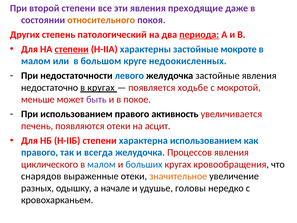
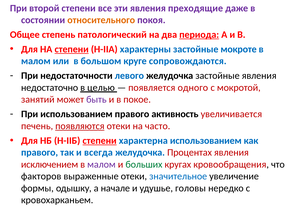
Других: Других -> Общее
недоокисленных: недоокисленных -> сопровождаются
в кругах: кругах -> целью
ходьбе: ходьбе -> одного
меньше: меньше -> занятий
появляются underline: none -> present
асцит: асцит -> часто
степени at (100, 140) underline: none -> present
Процессов: Процессов -> Процентах
циклического: циклического -> исключением
малом at (101, 164) colour: blue -> purple
больших colour: blue -> green
снарядов: снарядов -> факторов
значительное colour: orange -> blue
разных: разных -> формы
